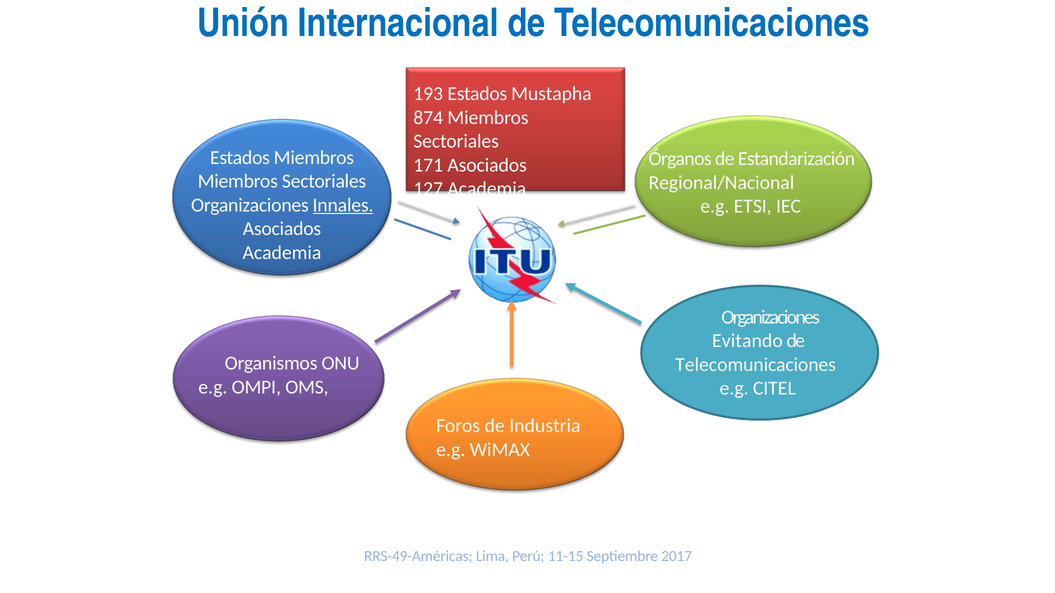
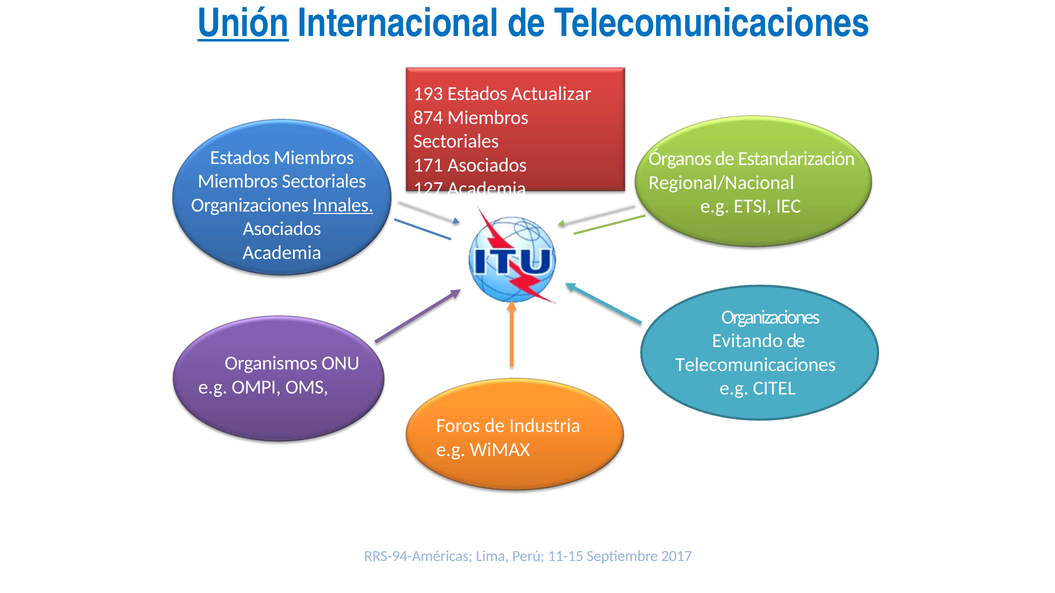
Unión underline: none -> present
Mustapha: Mustapha -> Actualizar
RRS-49-Américas: RRS-49-Américas -> RRS-94-Américas
